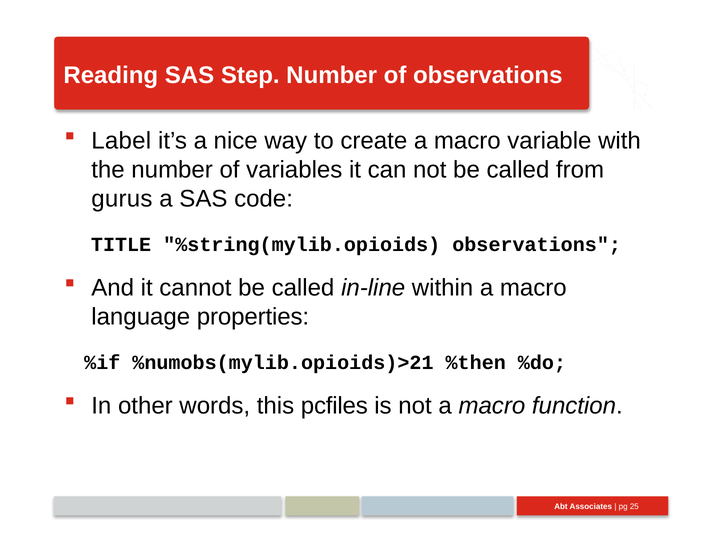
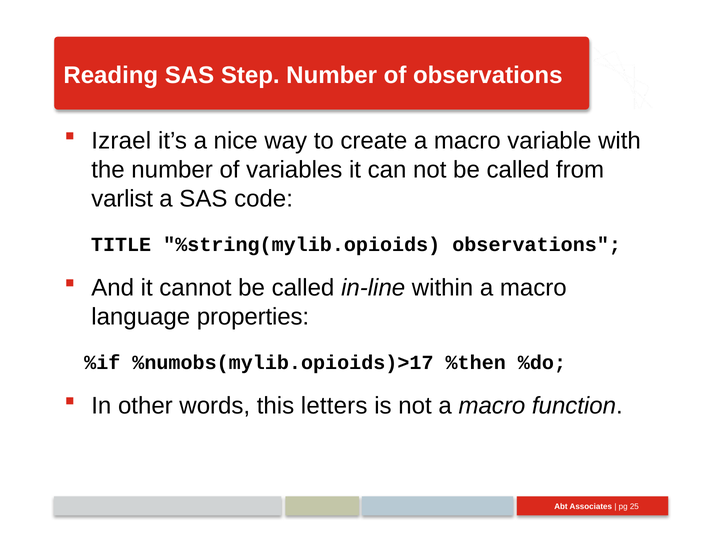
Label: Label -> Izrael
gurus: gurus -> varlist
%numobs(mylib.opioids)>21: %numobs(mylib.opioids)>21 -> %numobs(mylib.opioids)>17
pcfiles: pcfiles -> letters
